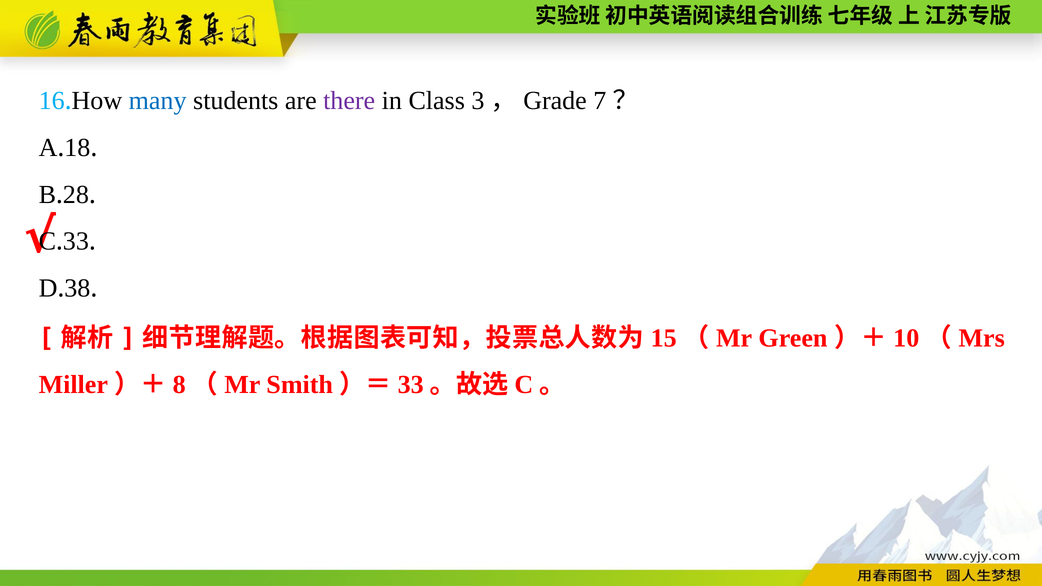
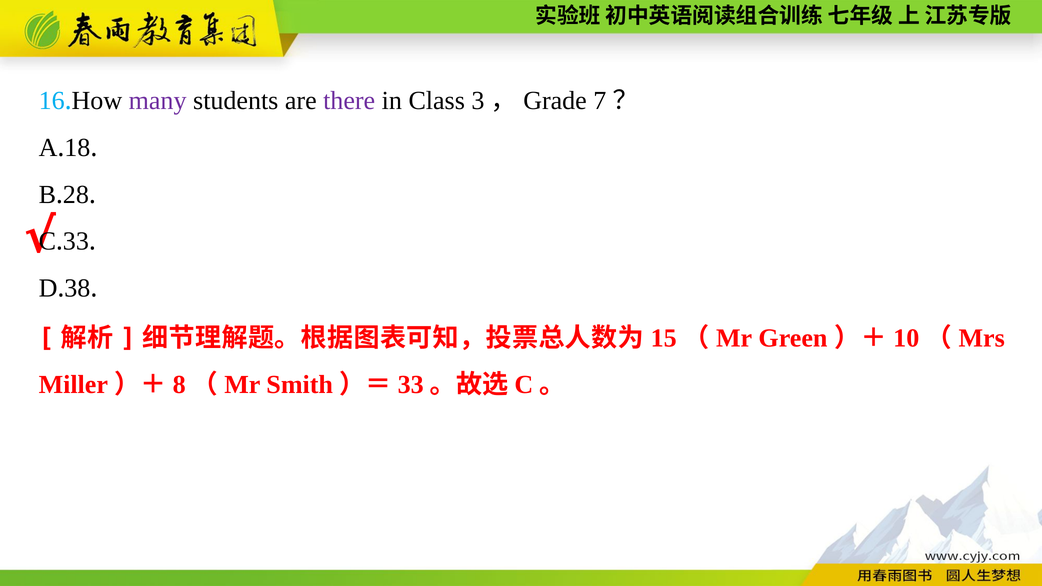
many colour: blue -> purple
